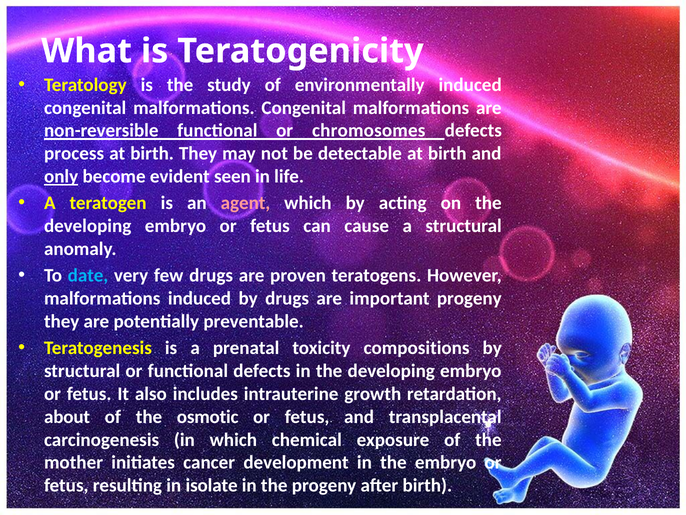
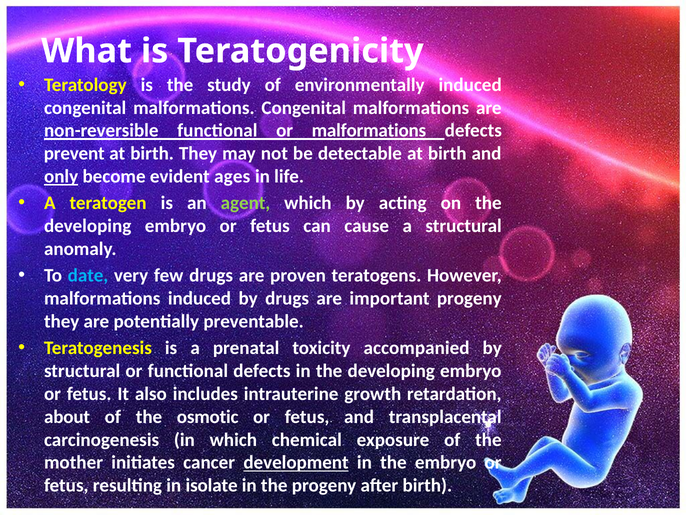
or chromosomes: chromosomes -> malformations
process: process -> prevent
seen: seen -> ages
agent colour: pink -> light green
compositions: compositions -> accompanied
development underline: none -> present
